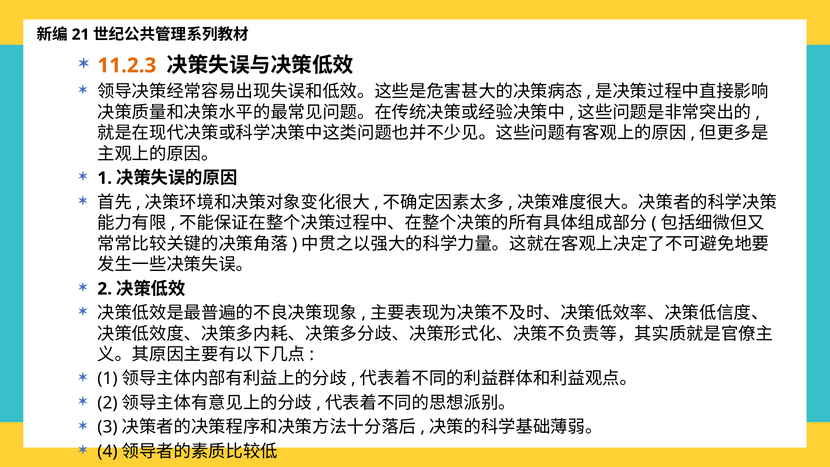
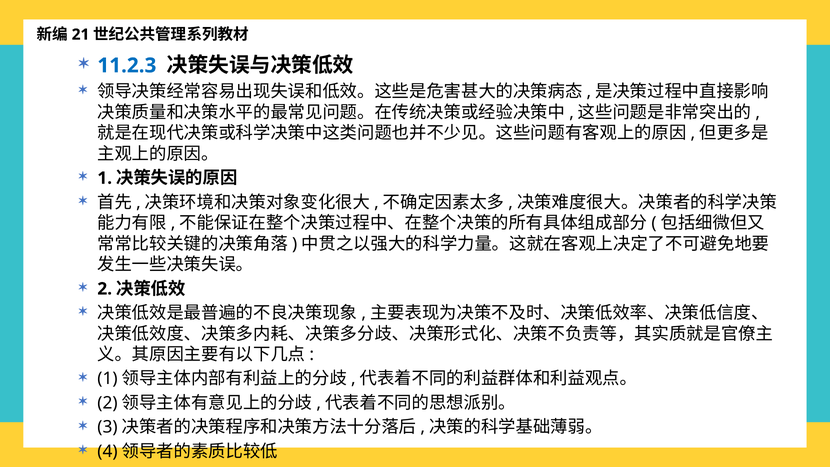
11.2.3 colour: orange -> blue
